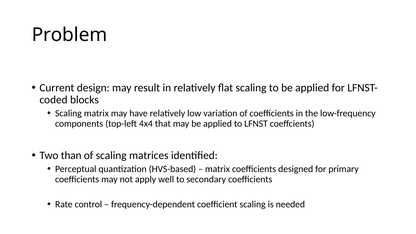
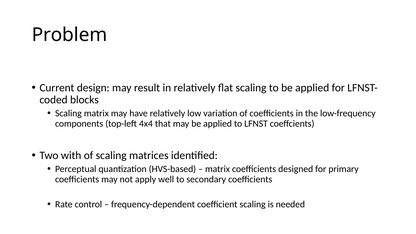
than: than -> with
